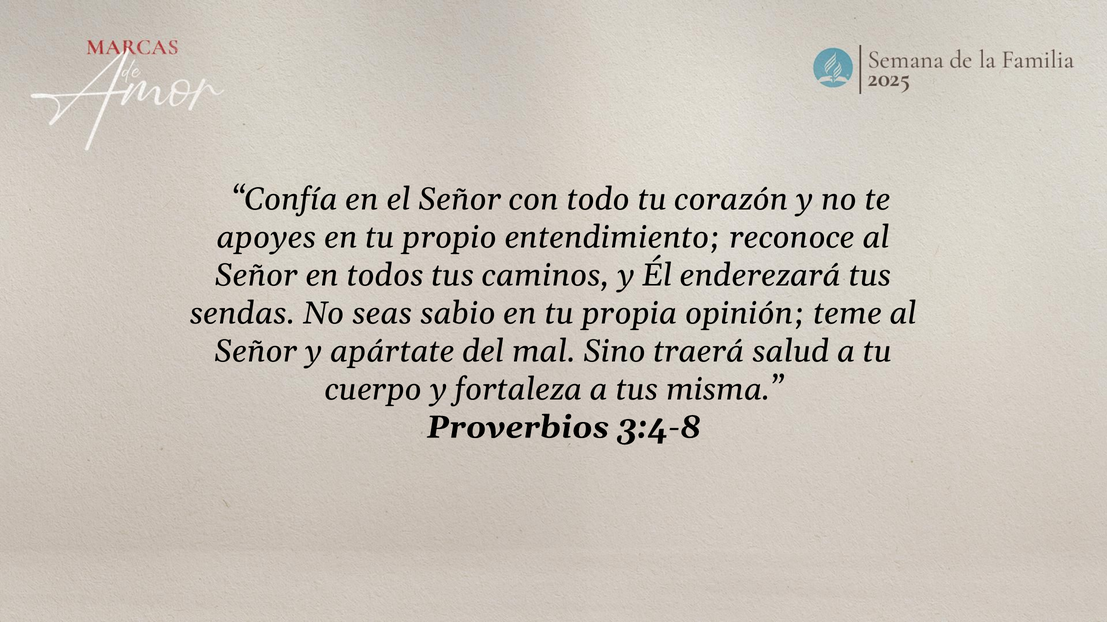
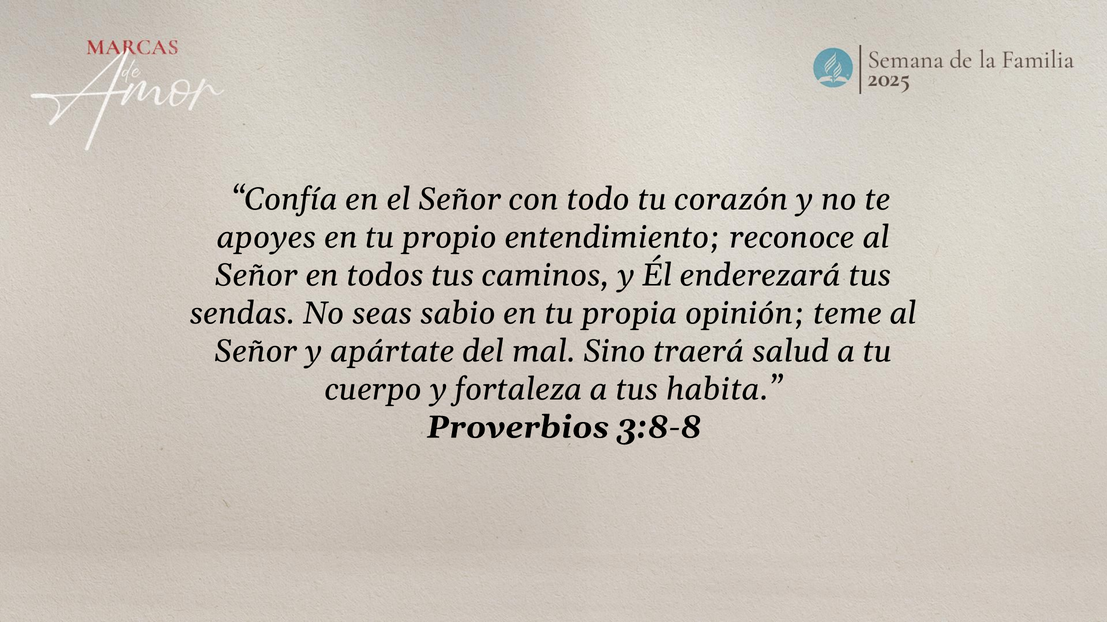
misma: misma -> habita
3:4-8: 3:4-8 -> 3:8-8
